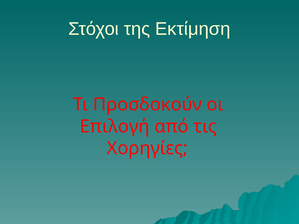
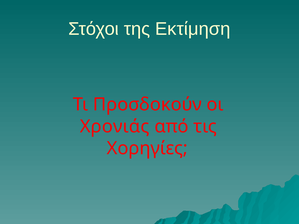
Επιλογή: Επιλογή -> Χρονιάς
